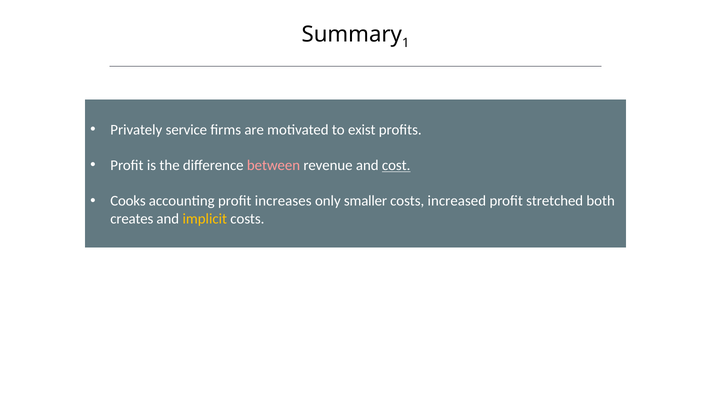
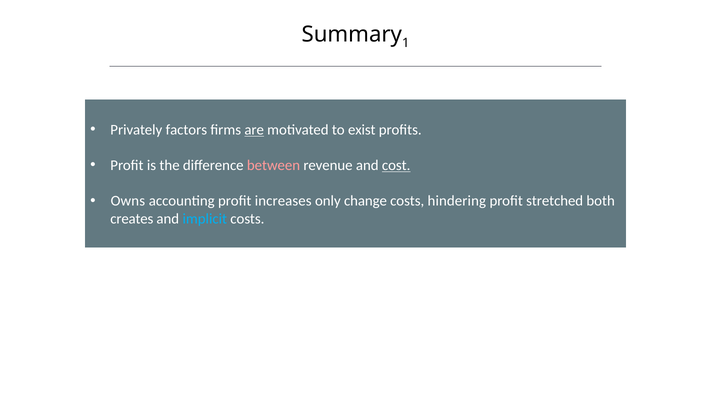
service: service -> factors
are underline: none -> present
Cooks: Cooks -> Owns
smaller: smaller -> change
increased: increased -> hindering
implicit colour: yellow -> light blue
